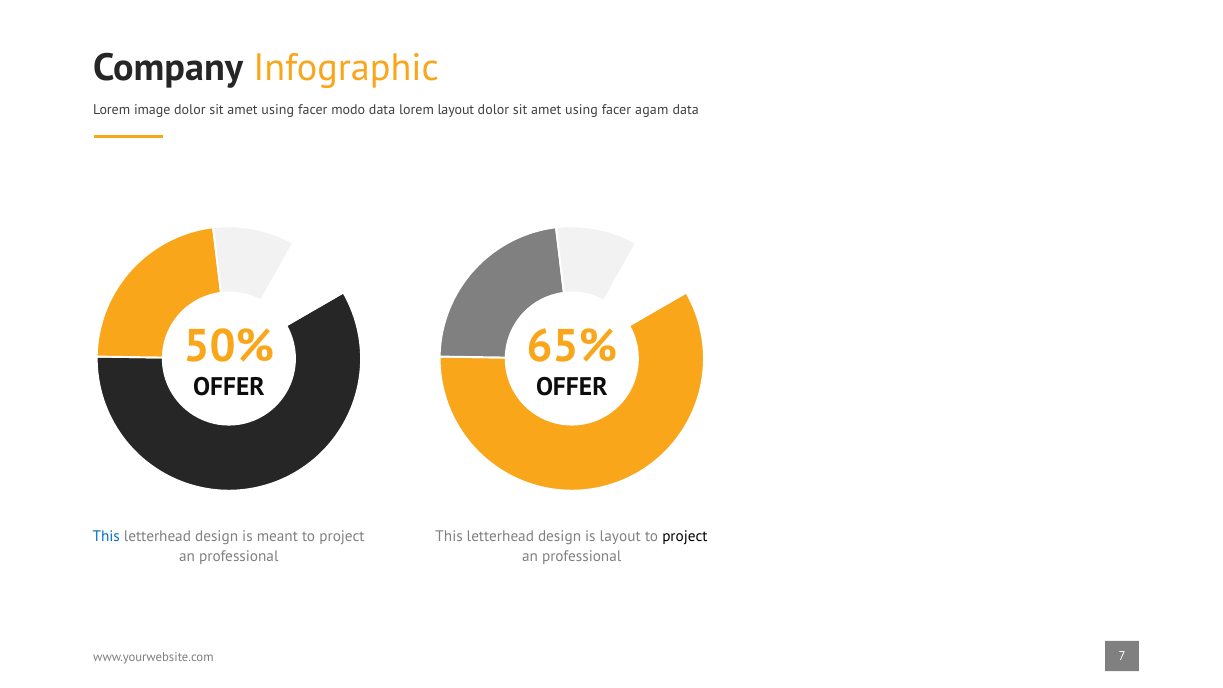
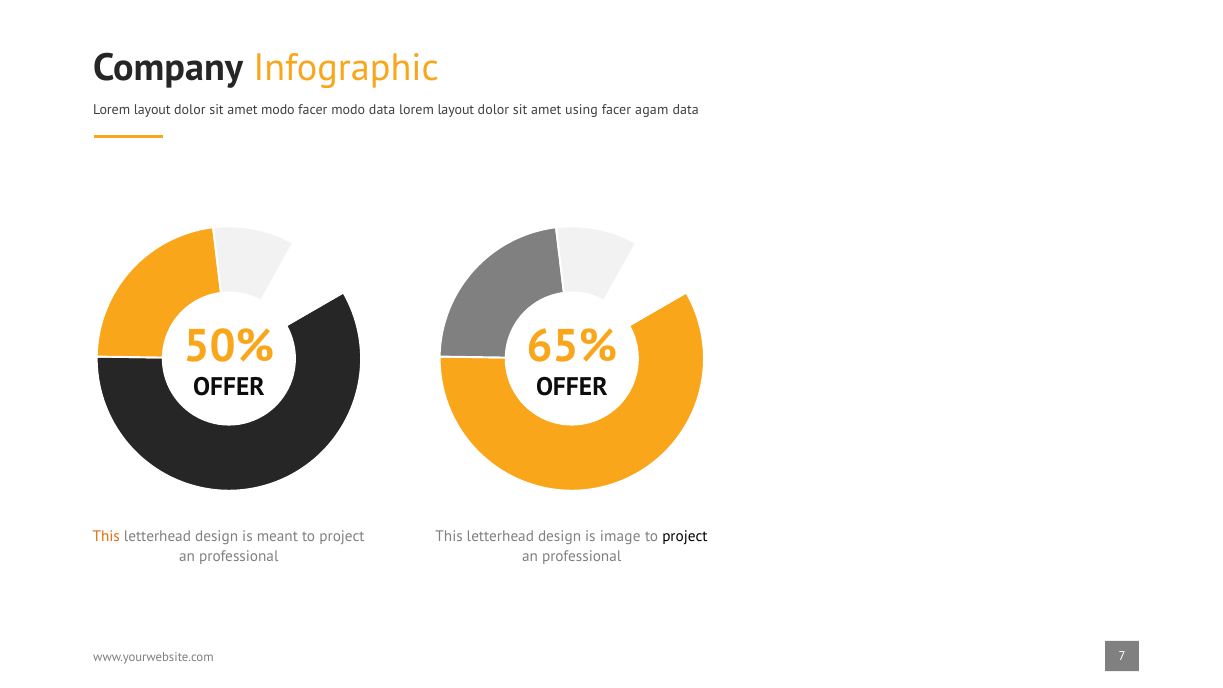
image at (152, 110): image -> layout
using at (278, 110): using -> modo
This at (106, 536) colour: blue -> orange
is layout: layout -> image
